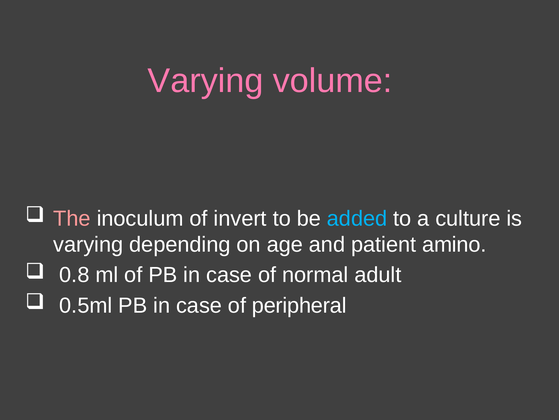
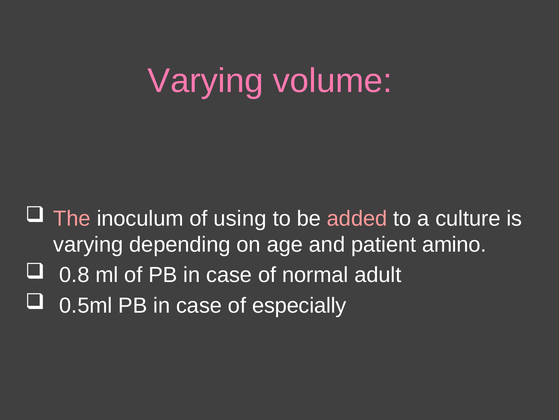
invert: invert -> using
added colour: light blue -> pink
peripheral: peripheral -> especially
